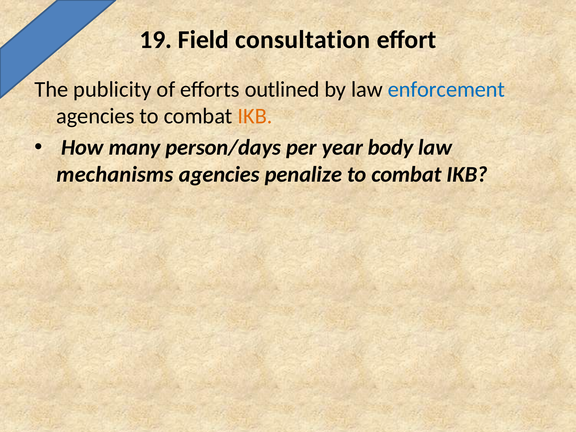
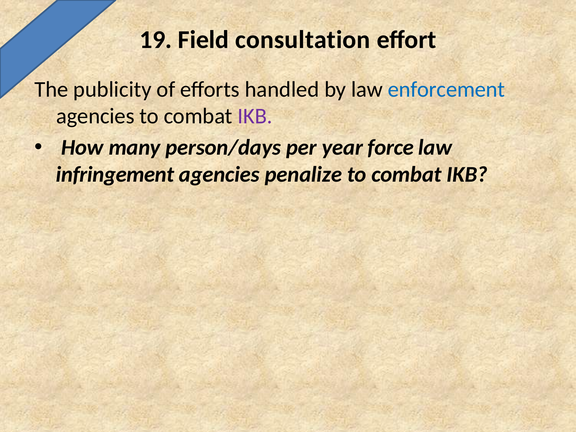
outlined: outlined -> handled
IKB at (255, 116) colour: orange -> purple
body: body -> force
mechanisms: mechanisms -> infringement
